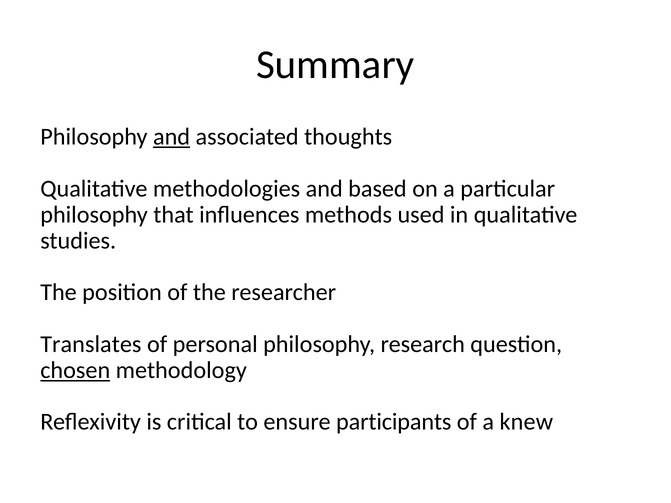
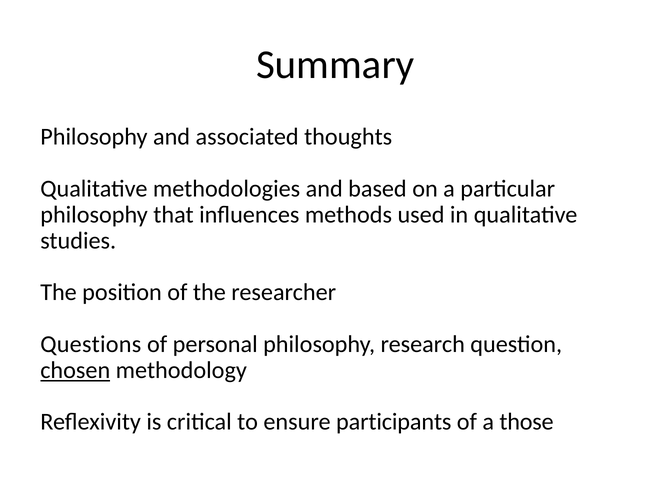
and at (172, 137) underline: present -> none
Translates: Translates -> Questions
knew: knew -> those
